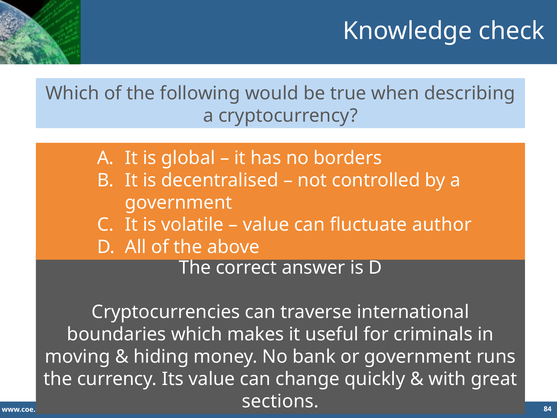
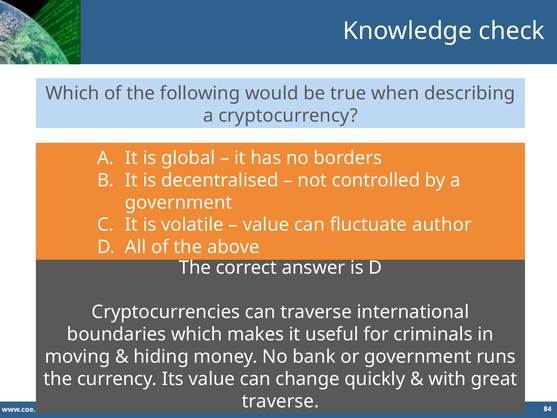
sections at (280, 401): sections -> traverse
